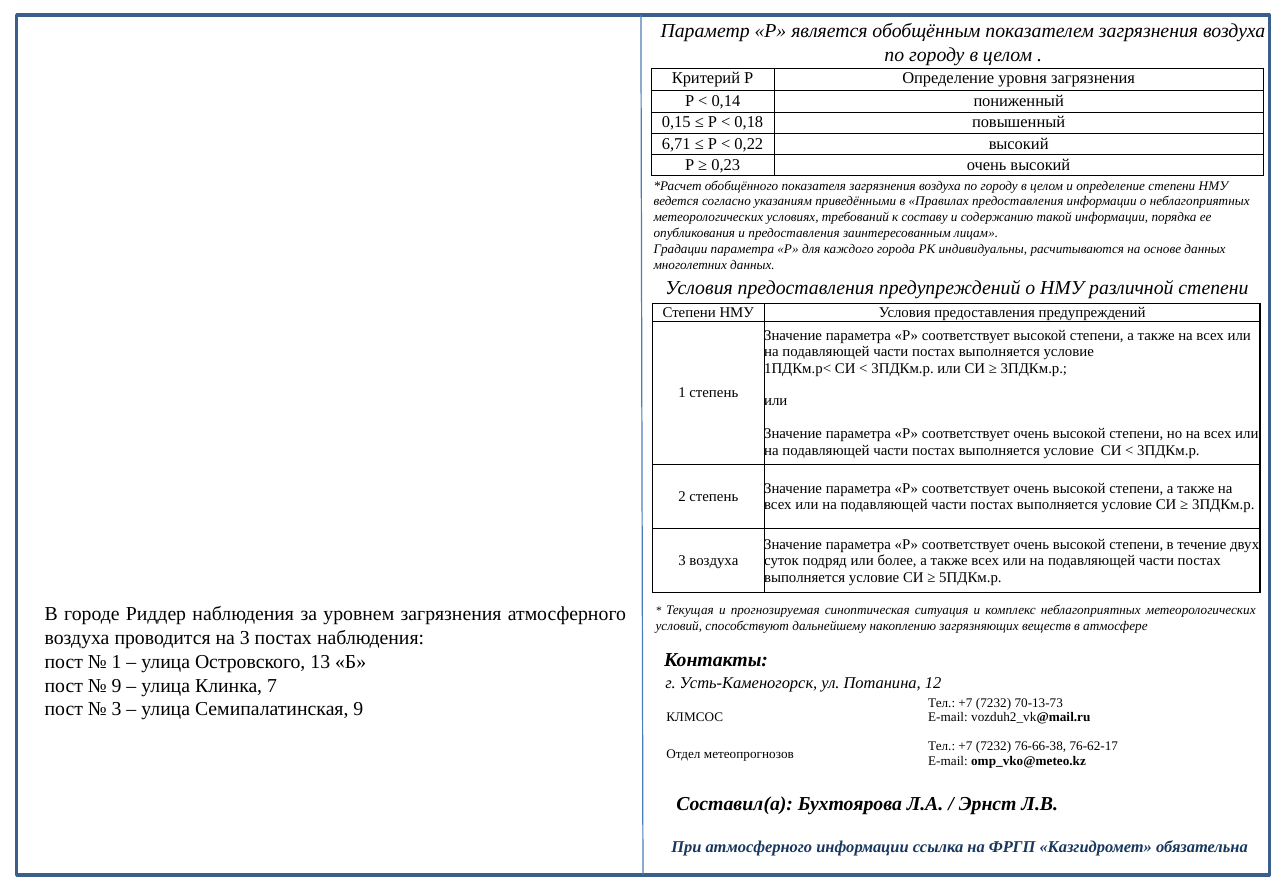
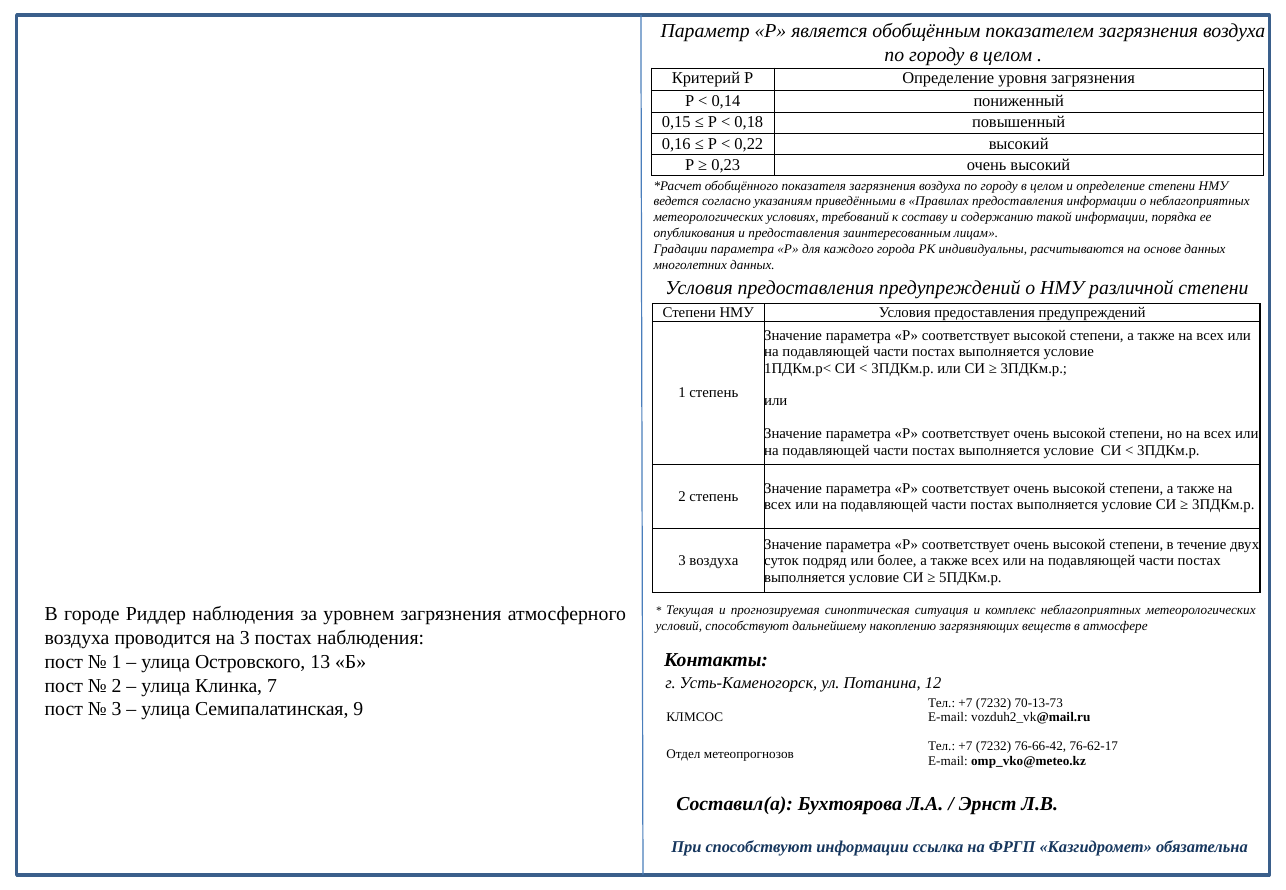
6,71: 6,71 -> 0,16
9 at (117, 686): 9 -> 2
76-66-38: 76-66-38 -> 76-66-42
При атмосферного: атмосферного -> способствуют
